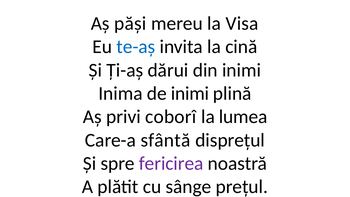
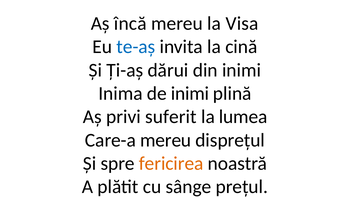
păși: păși -> încă
coborî: coborî -> suferit
Care-a sfântă: sfântă -> mereu
fericirea colour: purple -> orange
